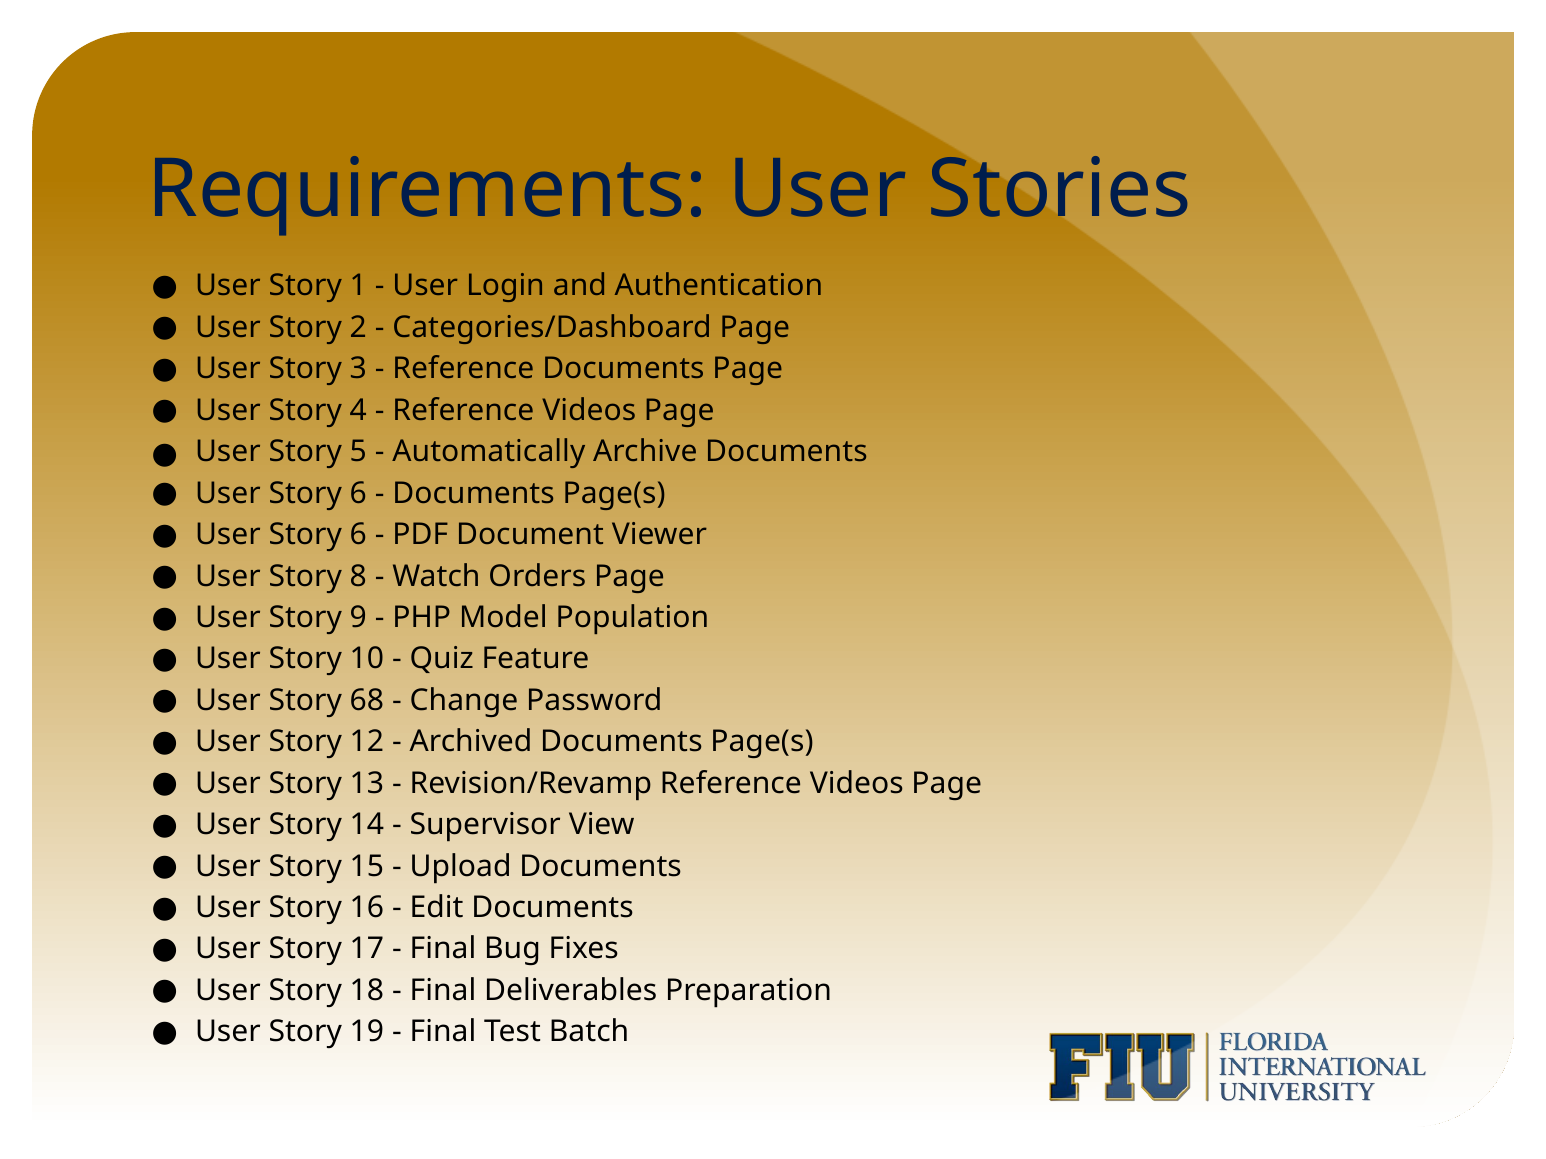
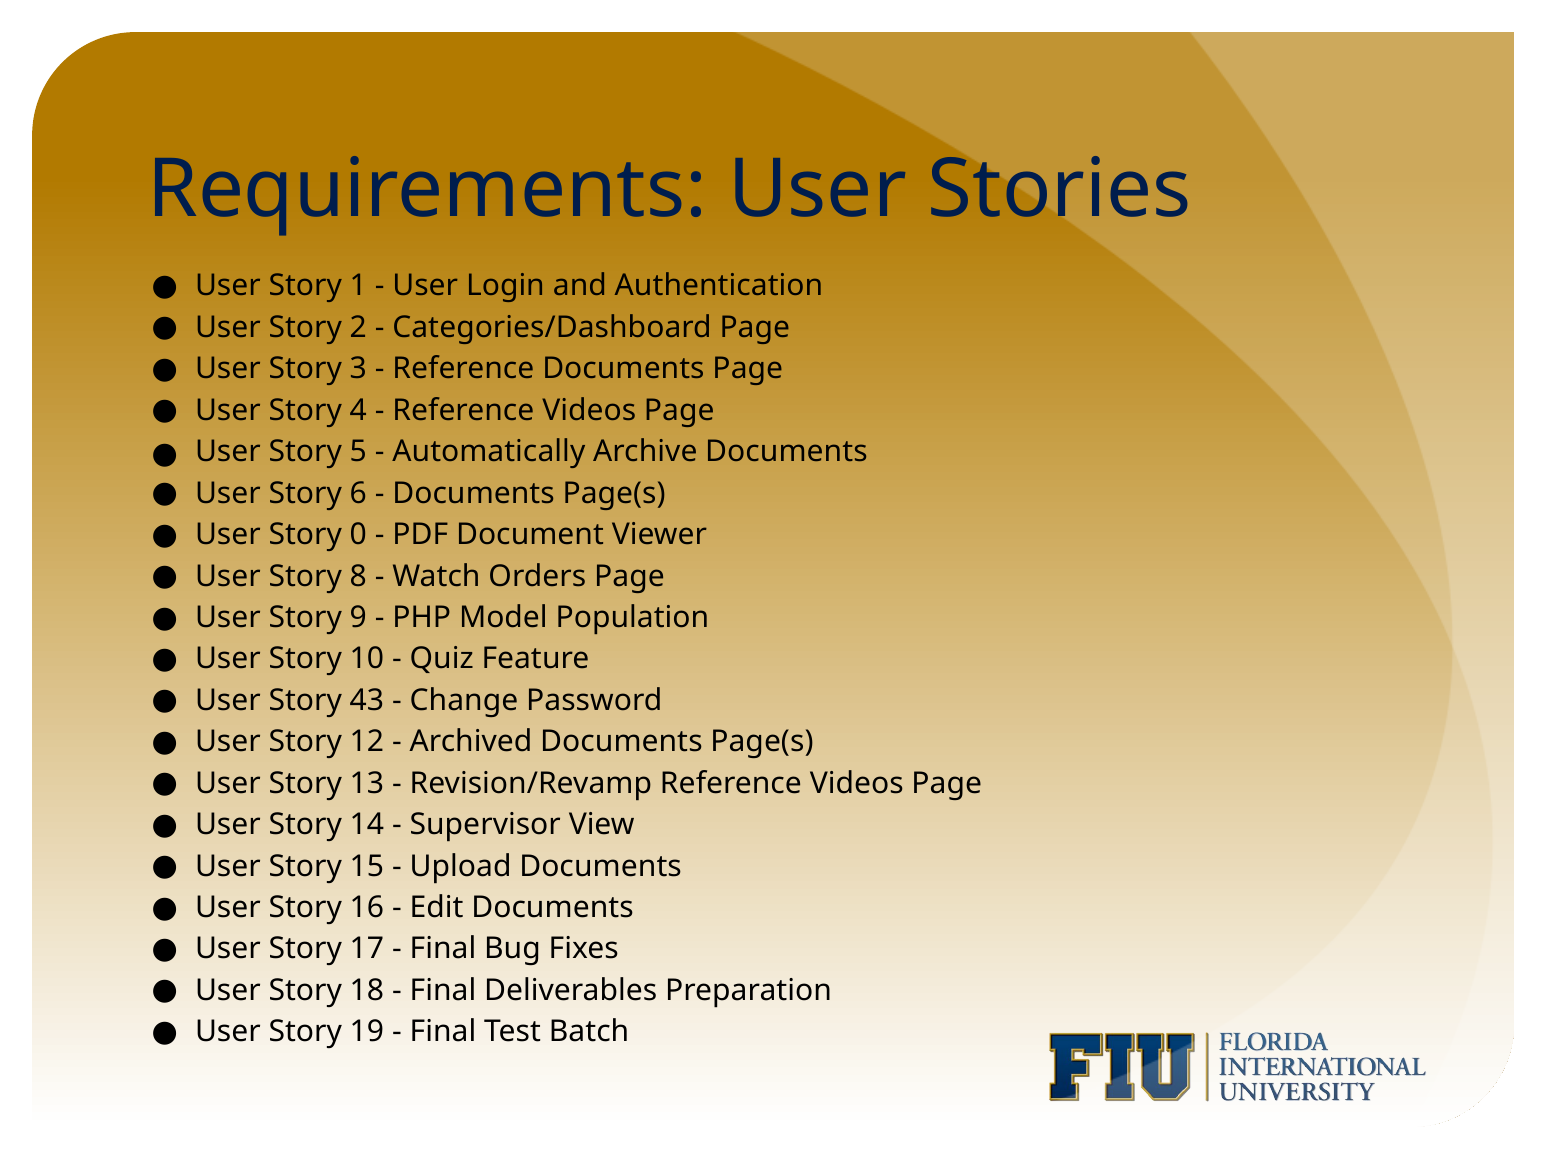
6 at (358, 535): 6 -> 0
68: 68 -> 43
